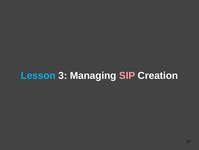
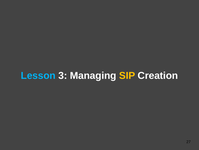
SIP colour: pink -> yellow
